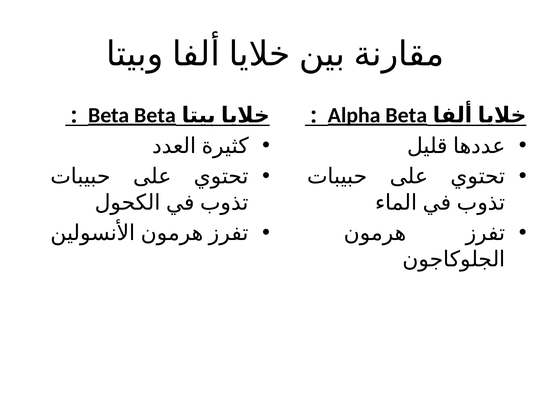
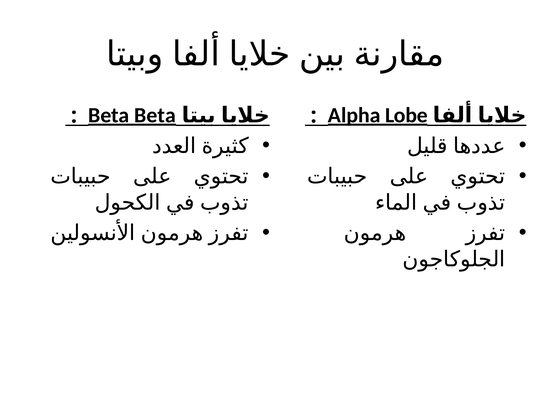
Alpha Beta: Beta -> Lobe
